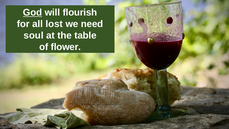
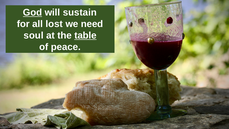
flourish: flourish -> sustain
table underline: none -> present
flower: flower -> peace
